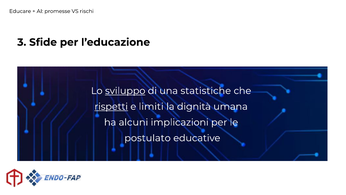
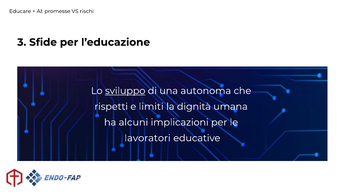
statistiche: statistiche -> autonoma
rispetti underline: present -> none
postulato: postulato -> lavoratori
